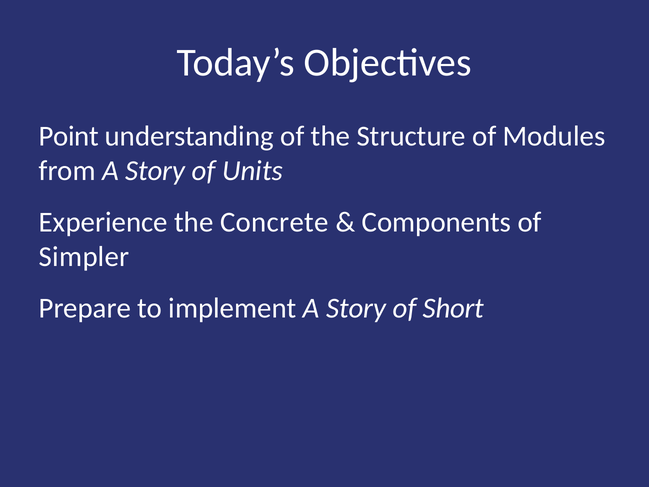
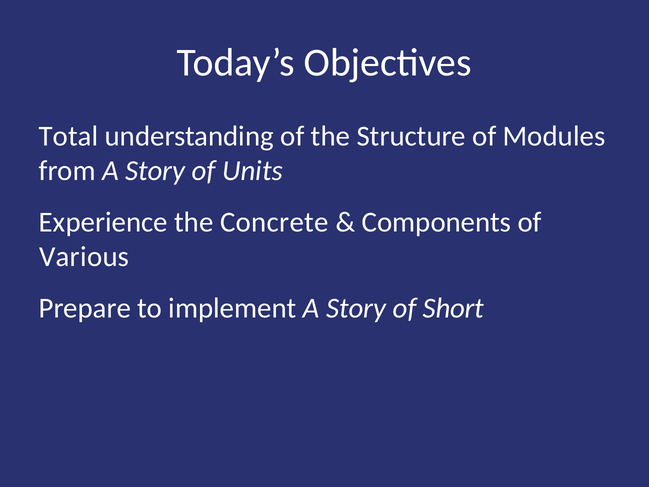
Point: Point -> Total
Simpler: Simpler -> Various
